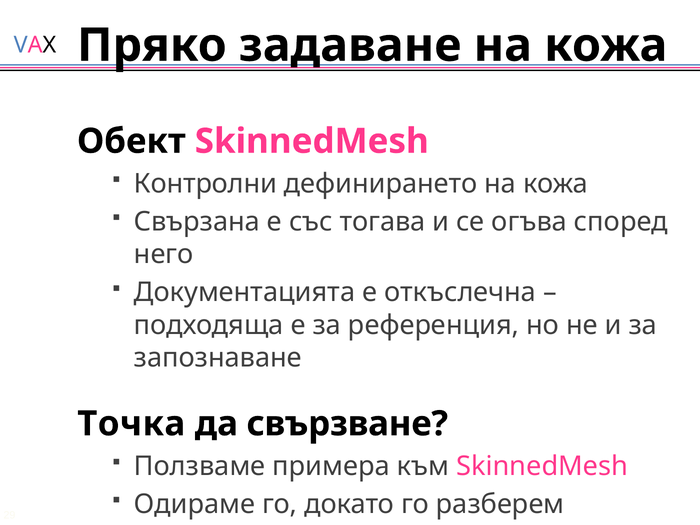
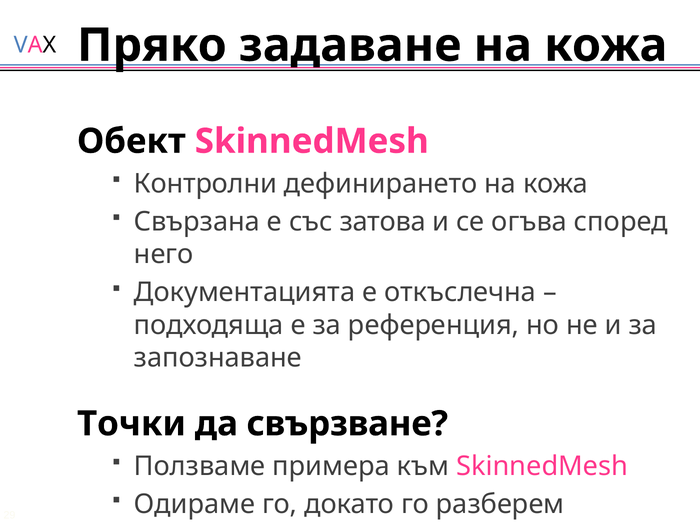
тогава: тогава -> затова
Точка: Точка -> Точки
